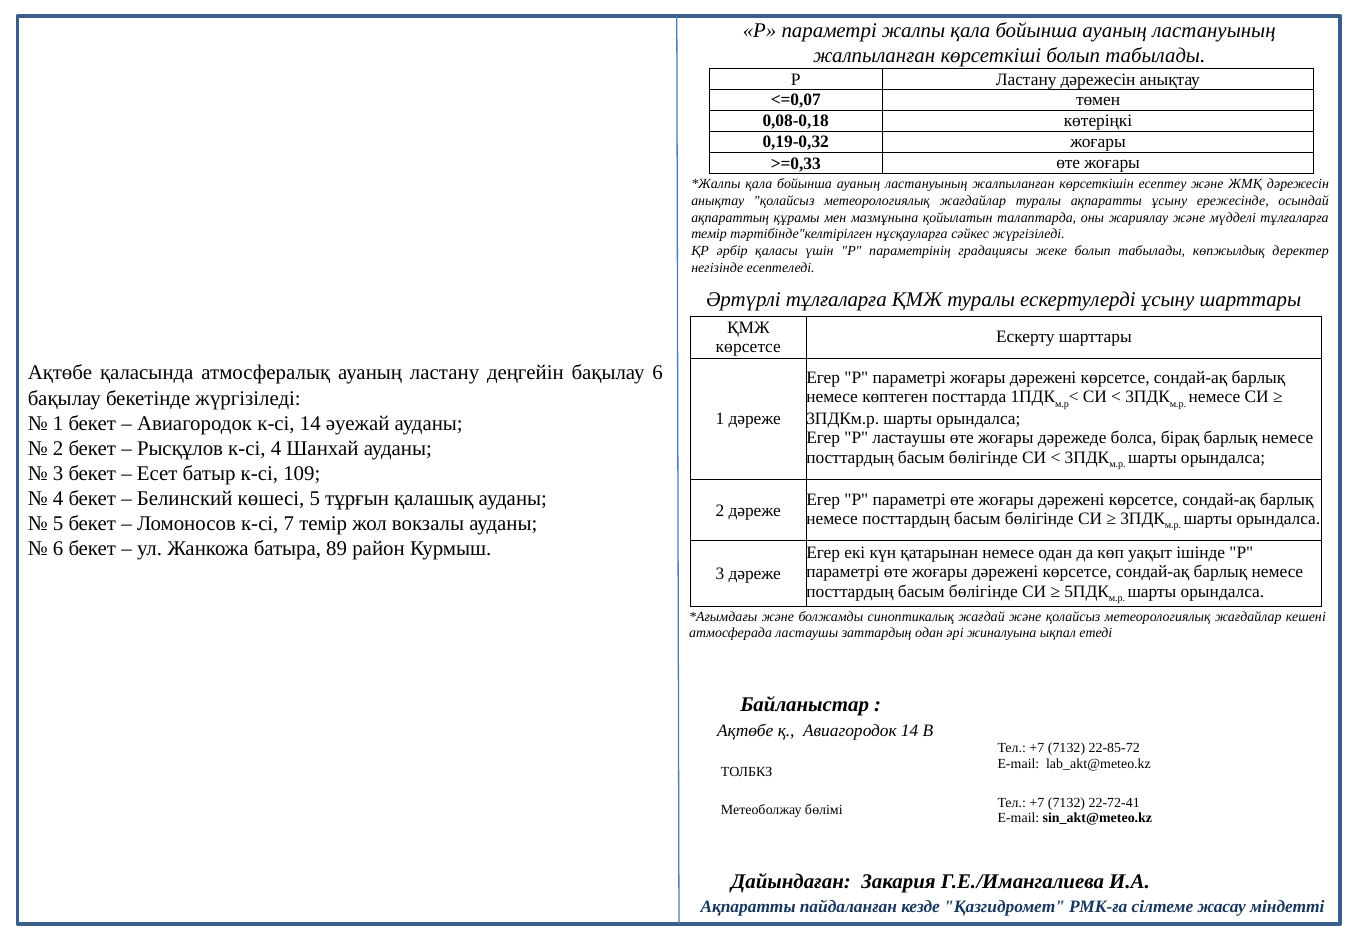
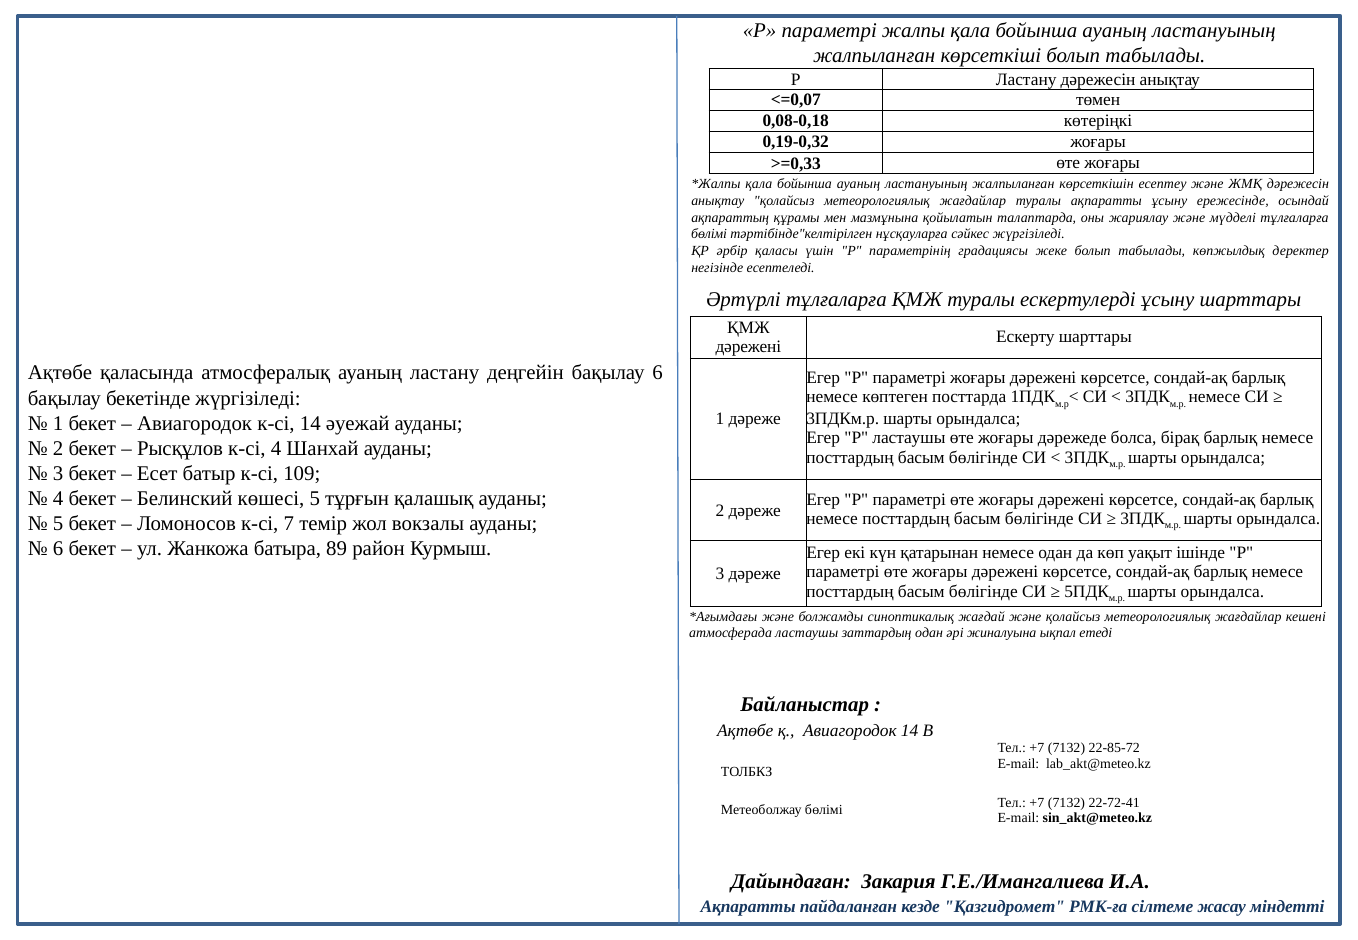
темір at (709, 234): темір -> бөлімі
көрсетсе at (748, 347): көрсетсе -> дәрежені
